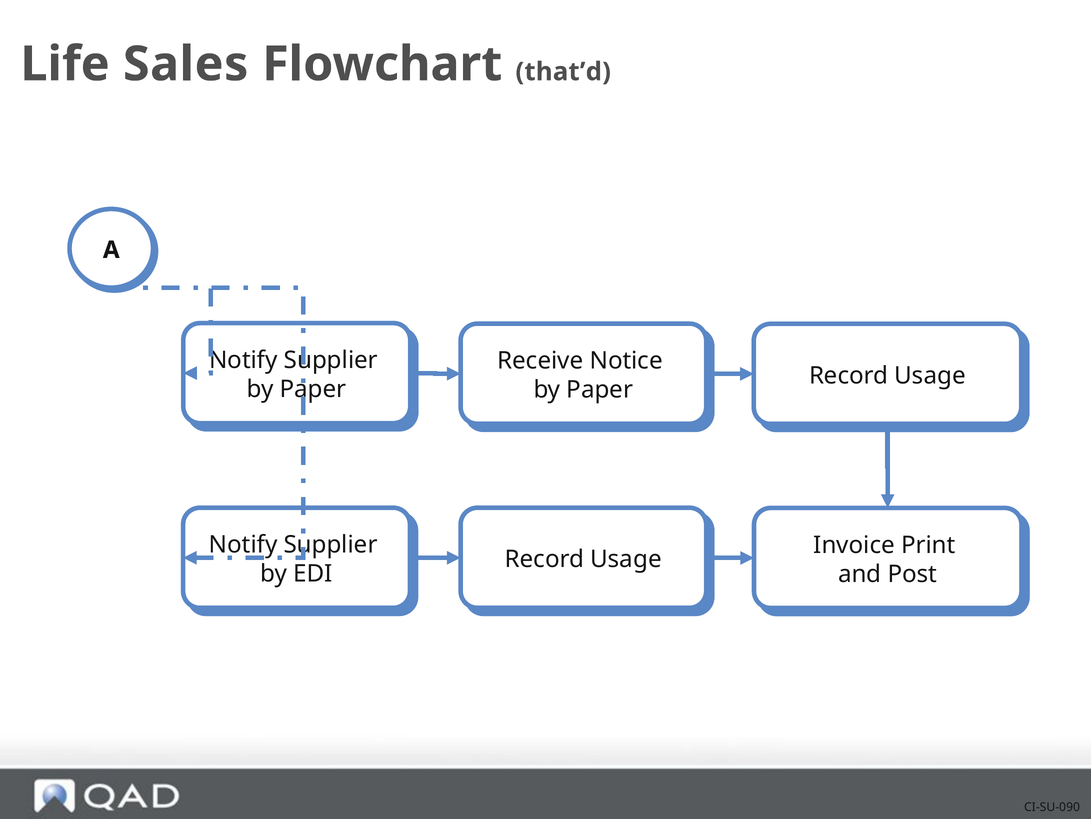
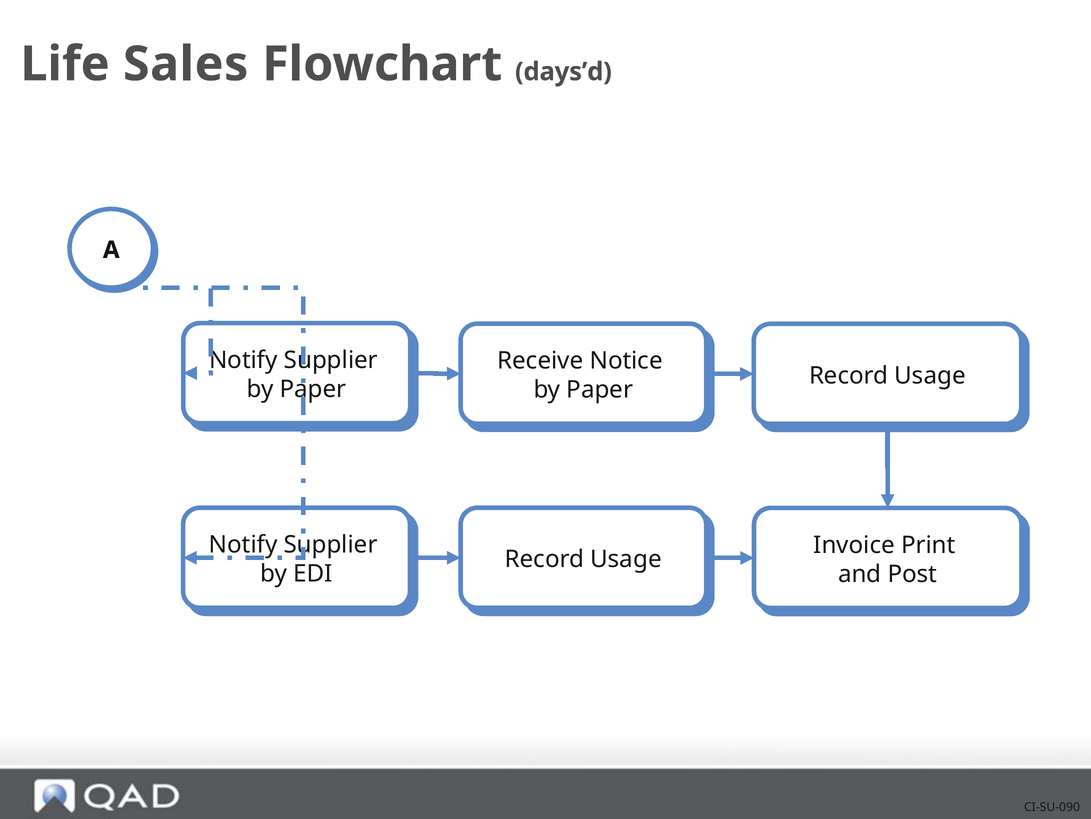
that’d: that’d -> days’d
